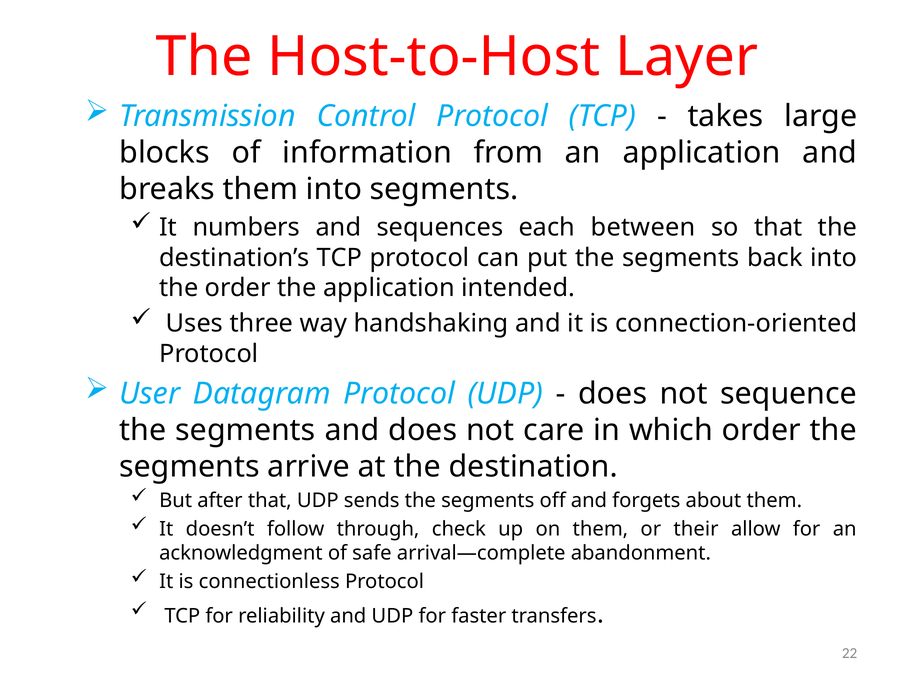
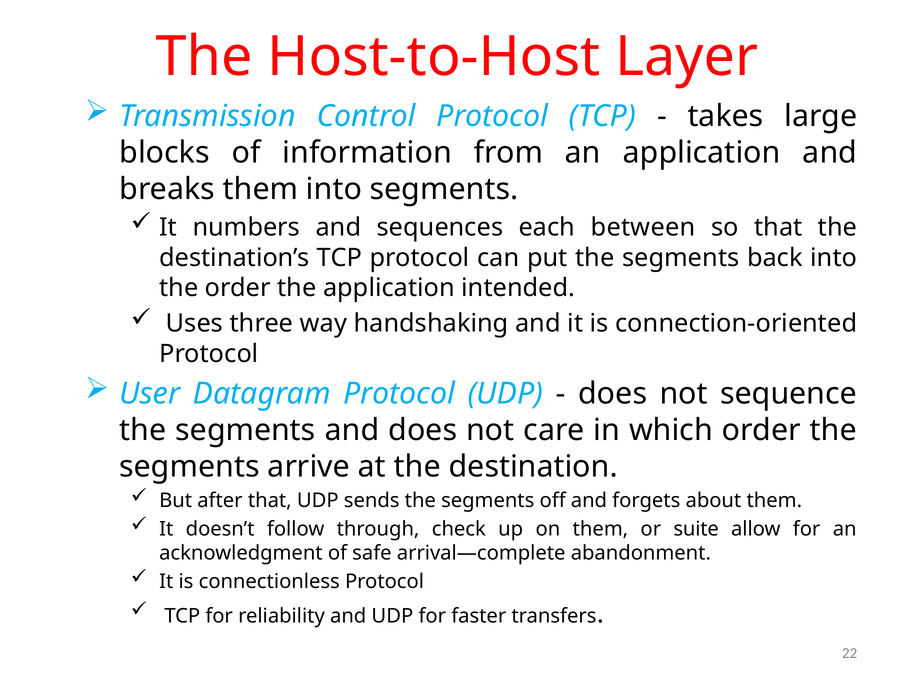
their: their -> suite
